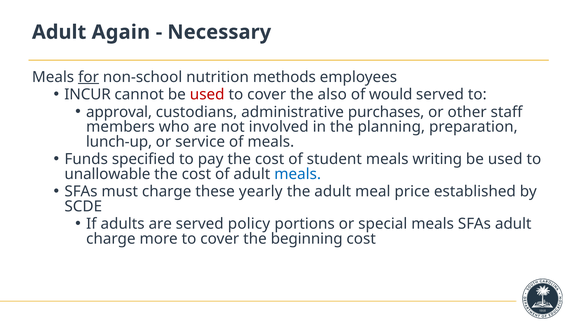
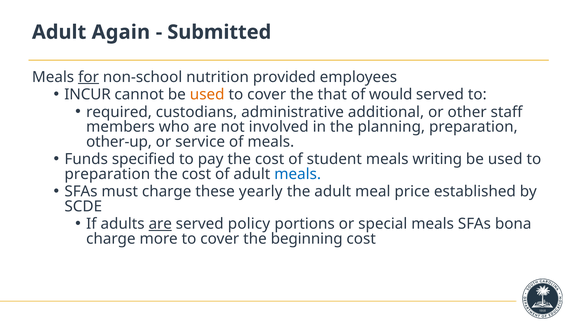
Necessary: Necessary -> Submitted
methods: methods -> provided
used at (207, 95) colour: red -> orange
also: also -> that
approval: approval -> required
purchases: purchases -> additional
lunch-up: lunch-up -> other-up
unallowable at (107, 174): unallowable -> preparation
are at (160, 224) underline: none -> present
SFAs adult: adult -> bona
